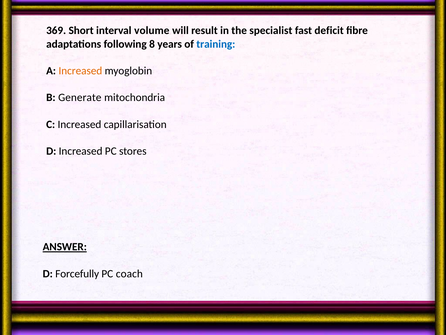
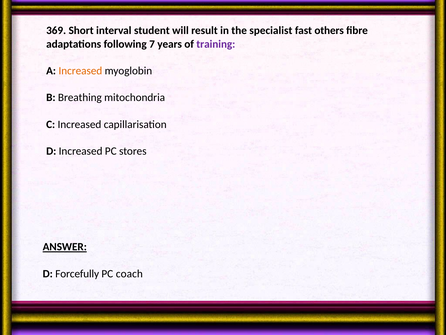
volume: volume -> student
deficit: deficit -> others
8: 8 -> 7
training colour: blue -> purple
Generate: Generate -> Breathing
